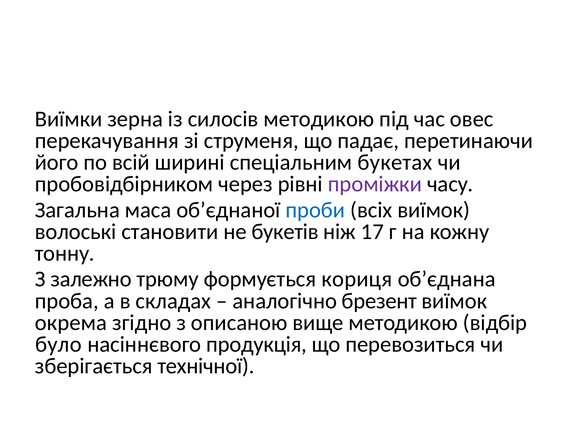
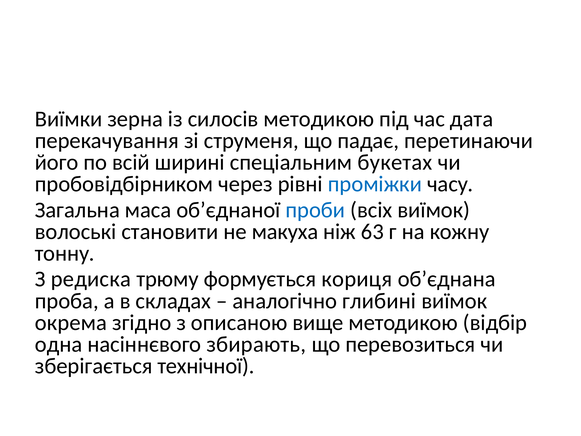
овес: овес -> дата
проміжки colour: purple -> blue
букетів: букетів -> макуха
17: 17 -> 63
залежно: залежно -> редиска
брезент: брезент -> глибині
було: було -> одна
продукція: продукція -> збирають
